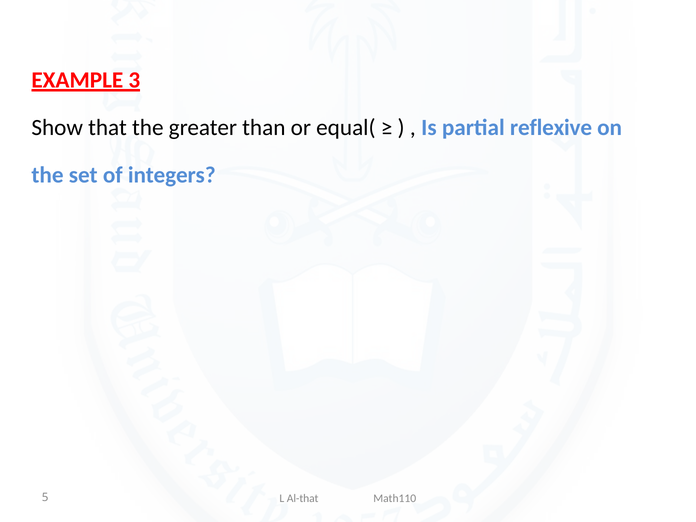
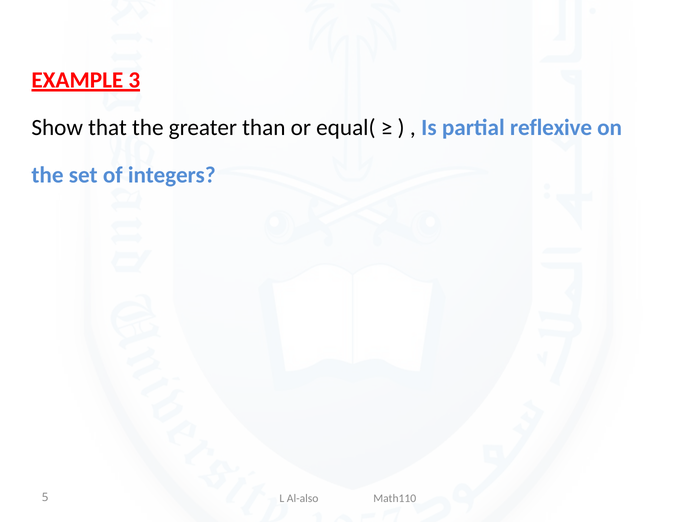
Al-that: Al-that -> Al-also
